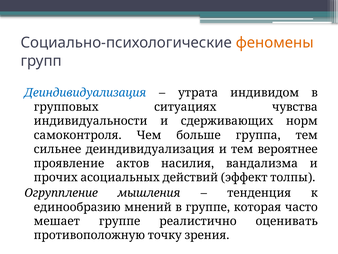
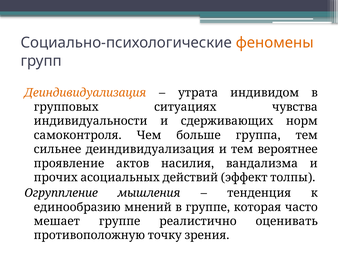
Деиндивидуализация at (85, 93) colour: blue -> orange
